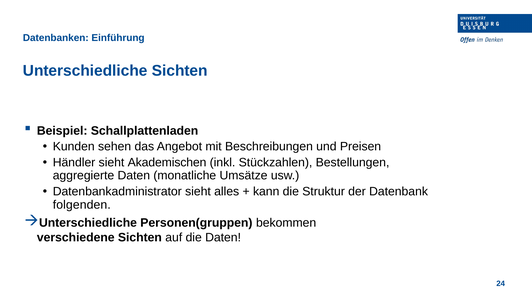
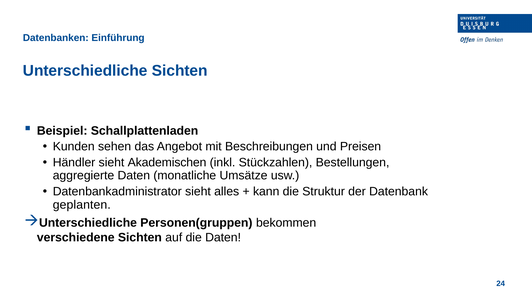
folgenden: folgenden -> geplanten
